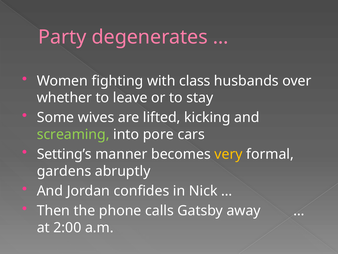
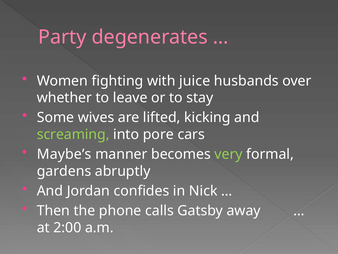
class: class -> juice
Setting’s: Setting’s -> Maybe’s
very colour: yellow -> light green
